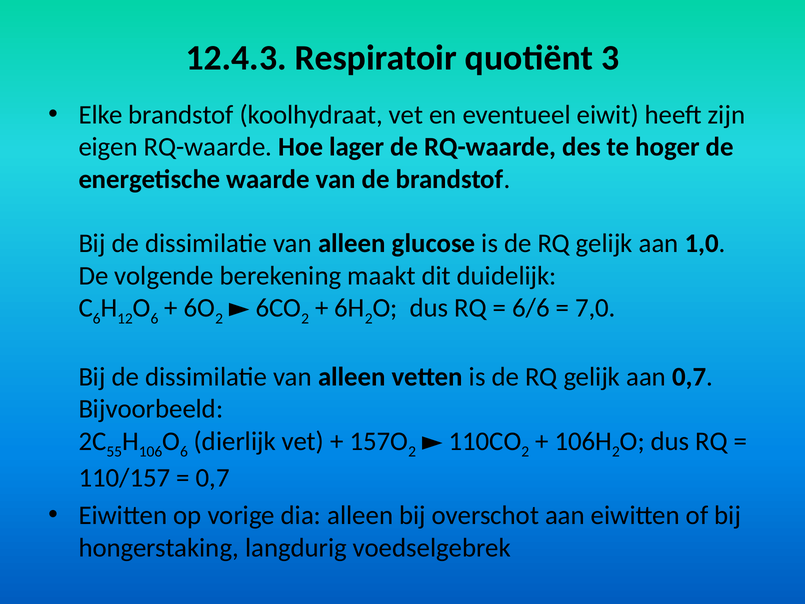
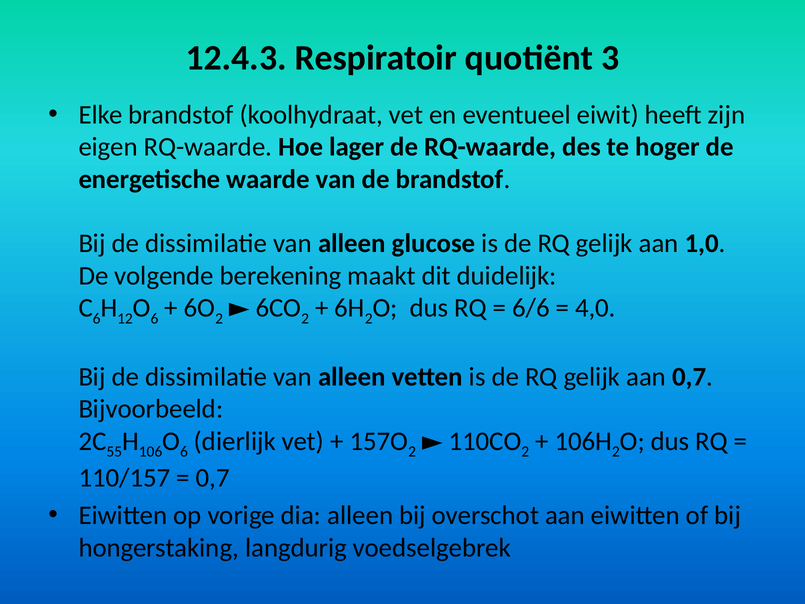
7,0: 7,0 -> 4,0
